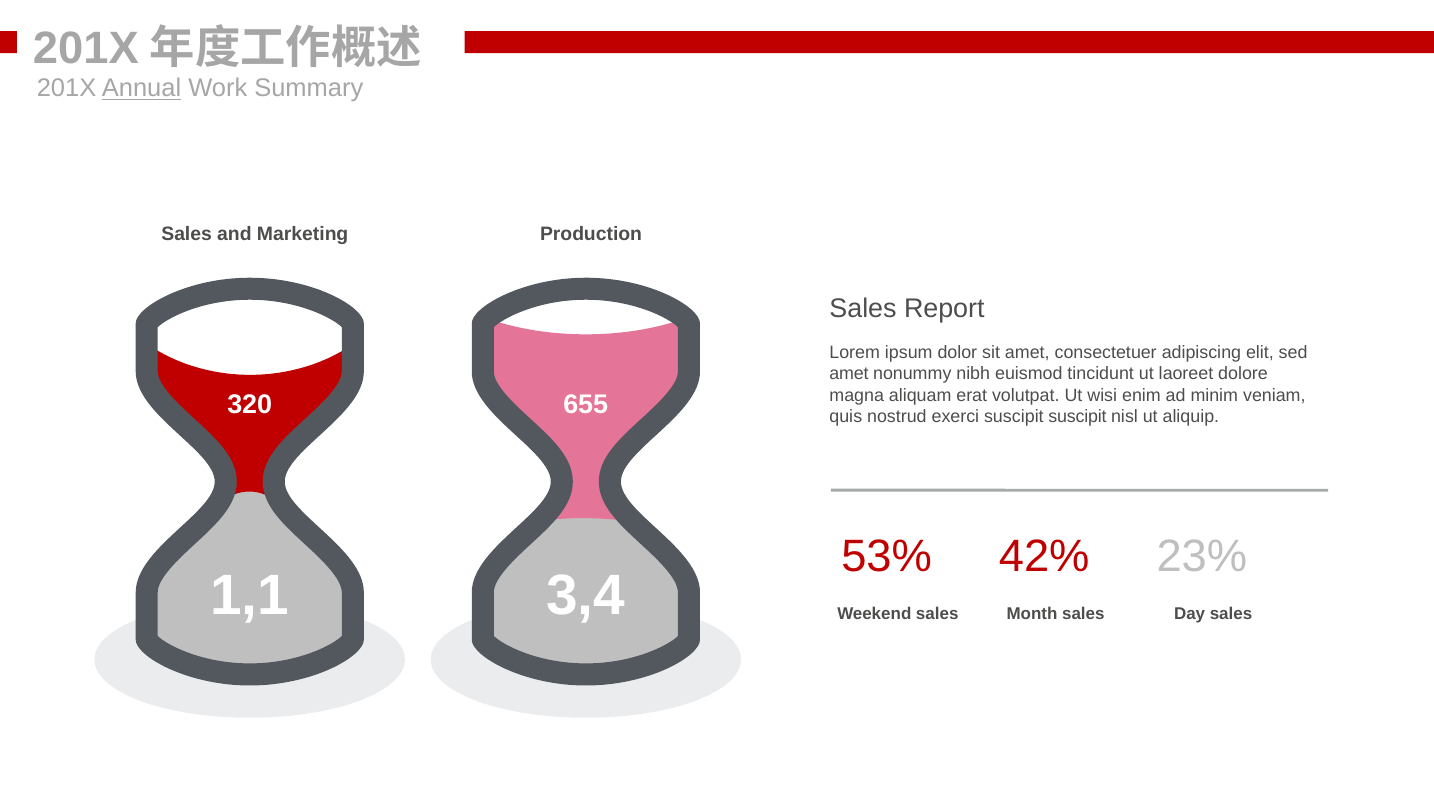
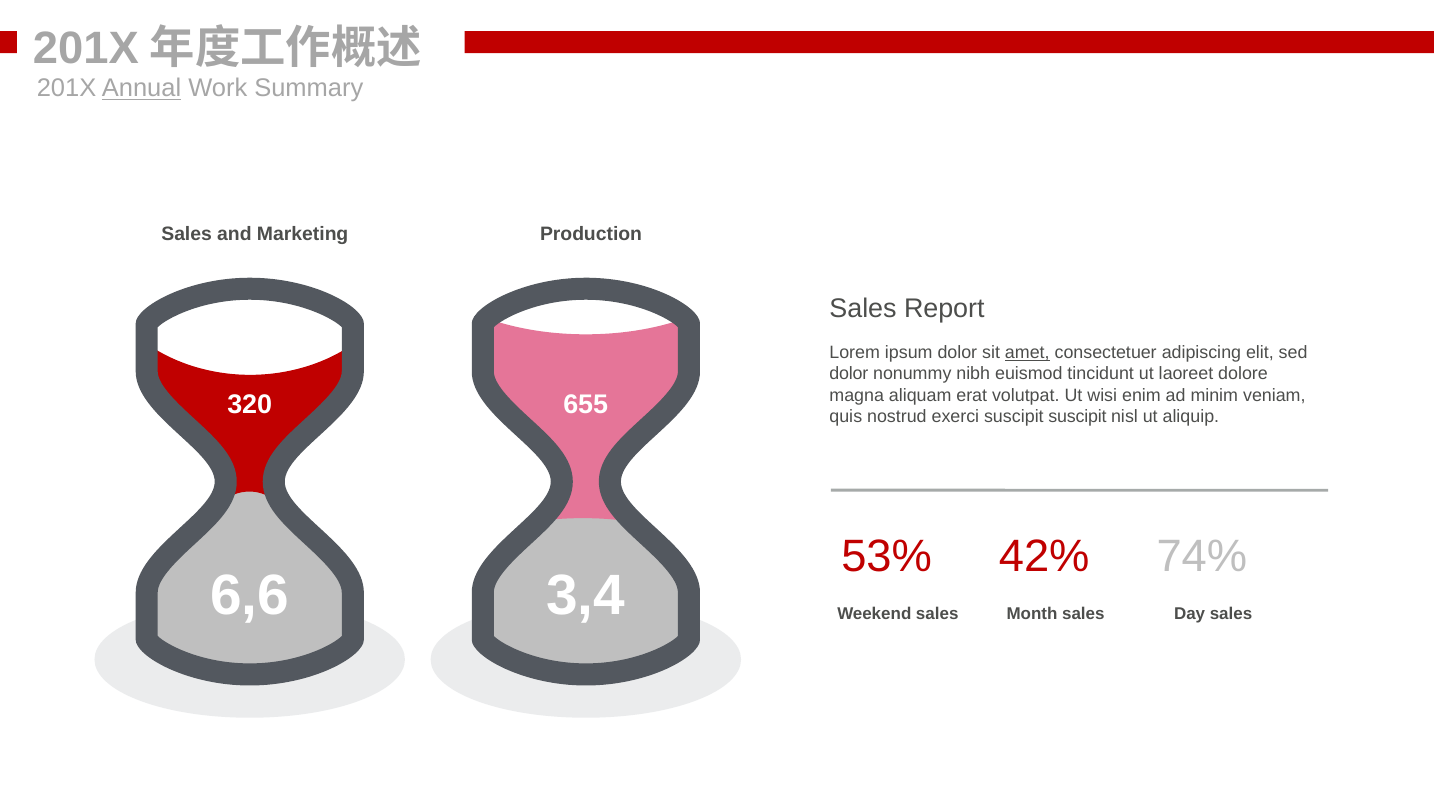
amet at (1027, 352) underline: none -> present
amet at (849, 374): amet -> dolor
23%: 23% -> 74%
1,1: 1,1 -> 6,6
